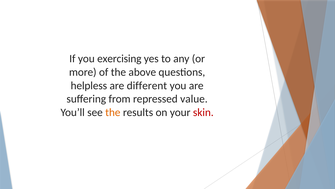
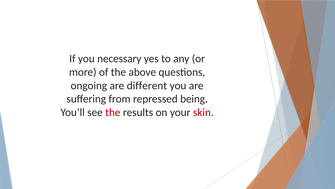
exercising: exercising -> necessary
helpless: helpless -> ongoing
value: value -> being
the at (113, 112) colour: orange -> red
